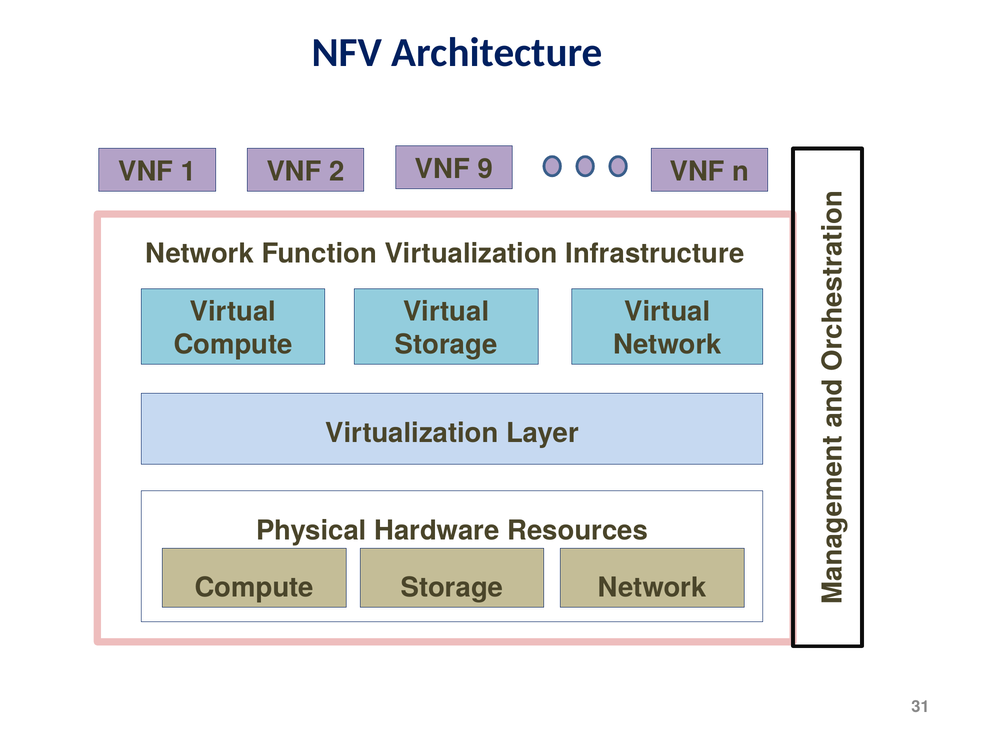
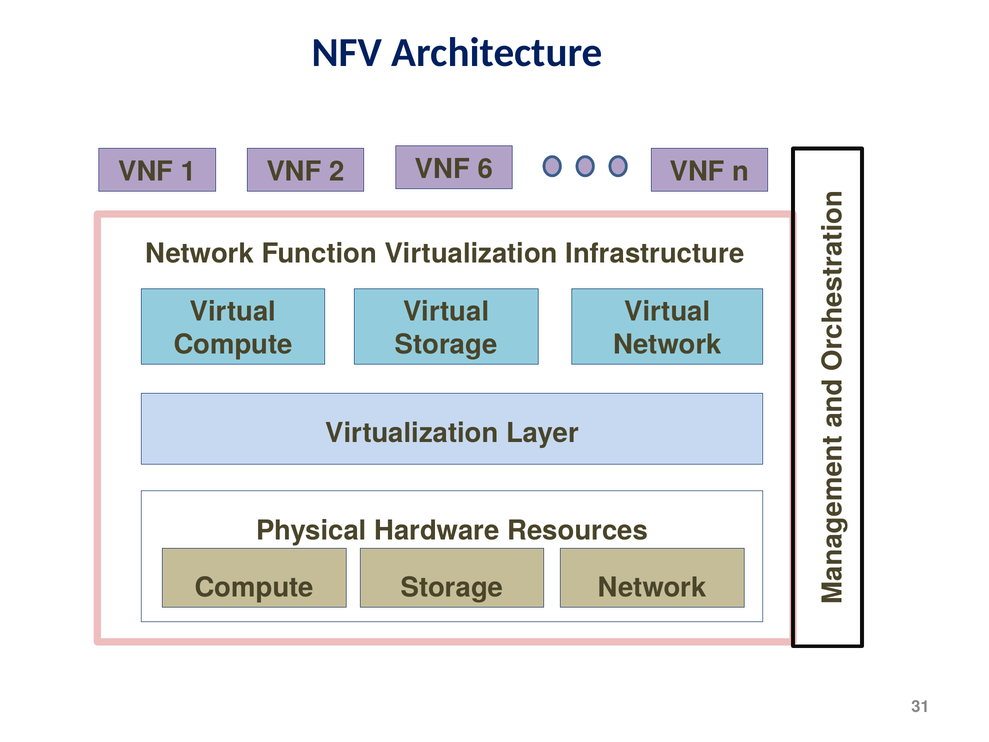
9: 9 -> 6
